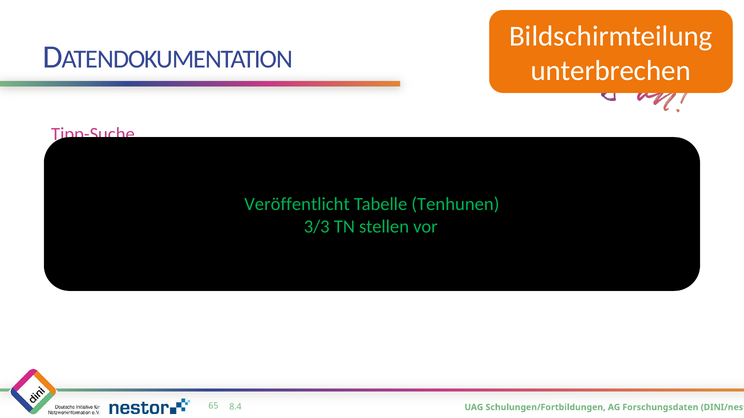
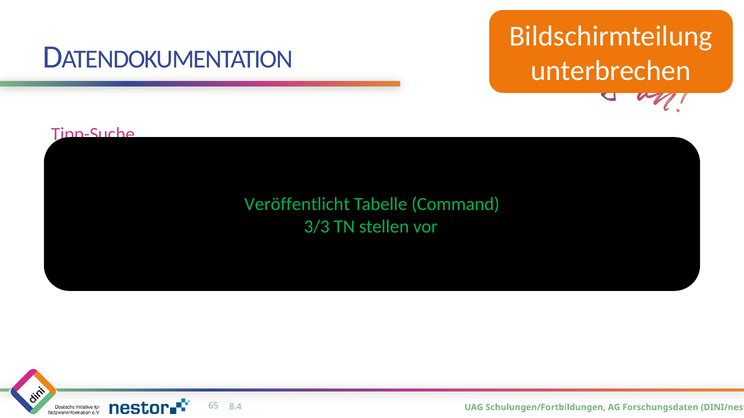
Tenhunen: Tenhunen -> Command
